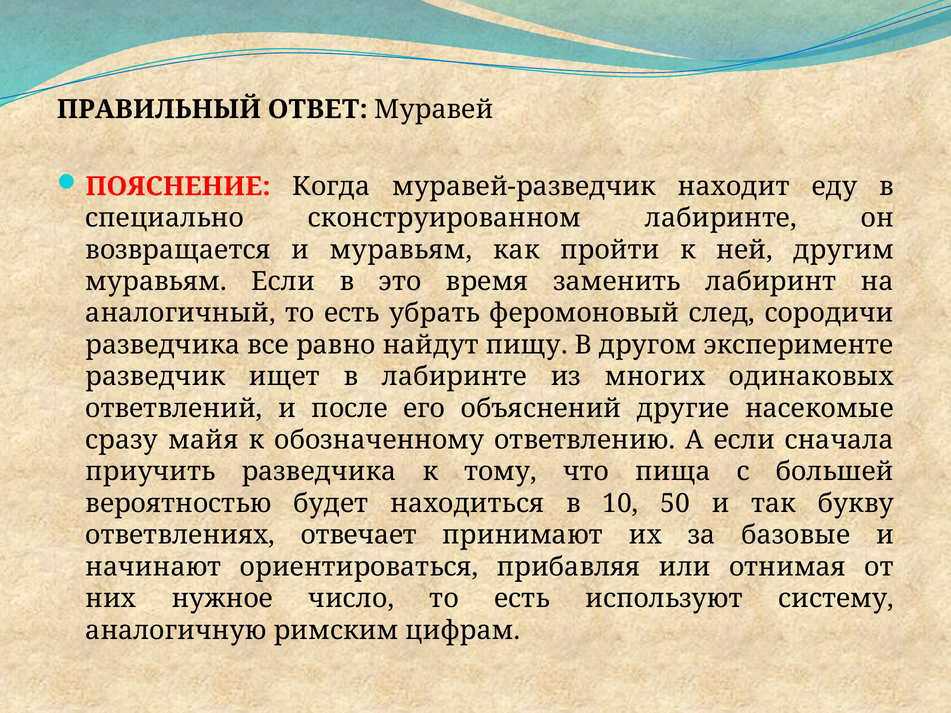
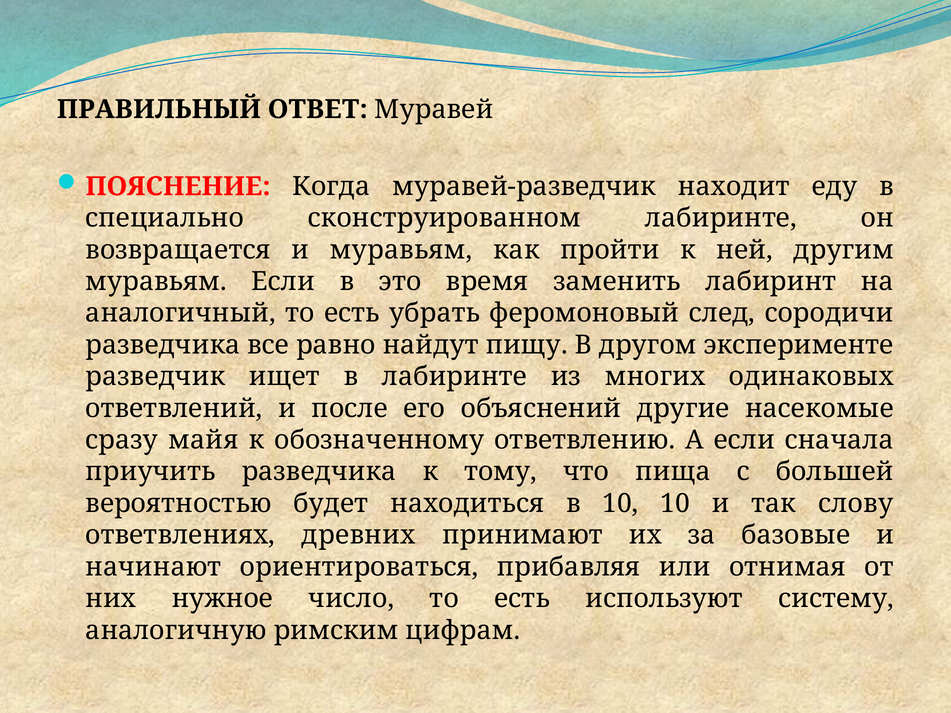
10 50: 50 -> 10
букву: букву -> слову
отвечает: отвечает -> древних
